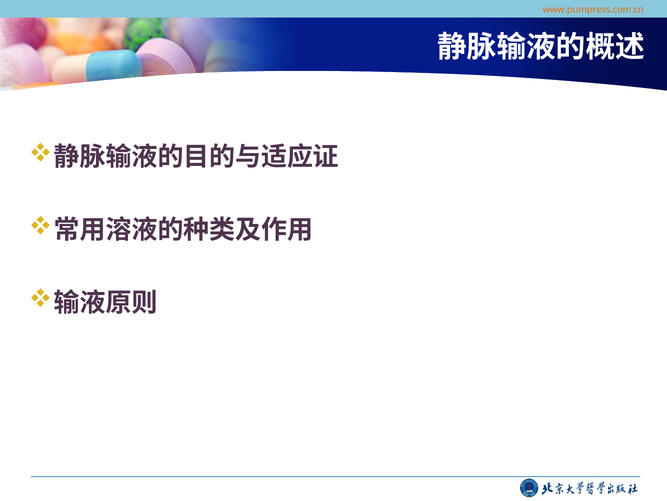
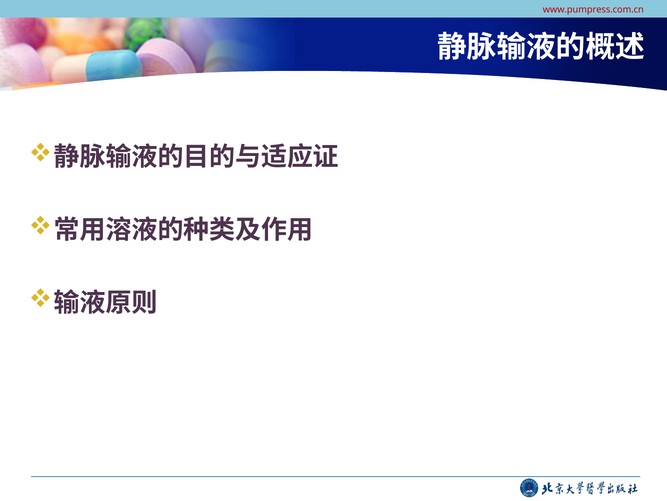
www.pumpress.com.cn colour: orange -> red
